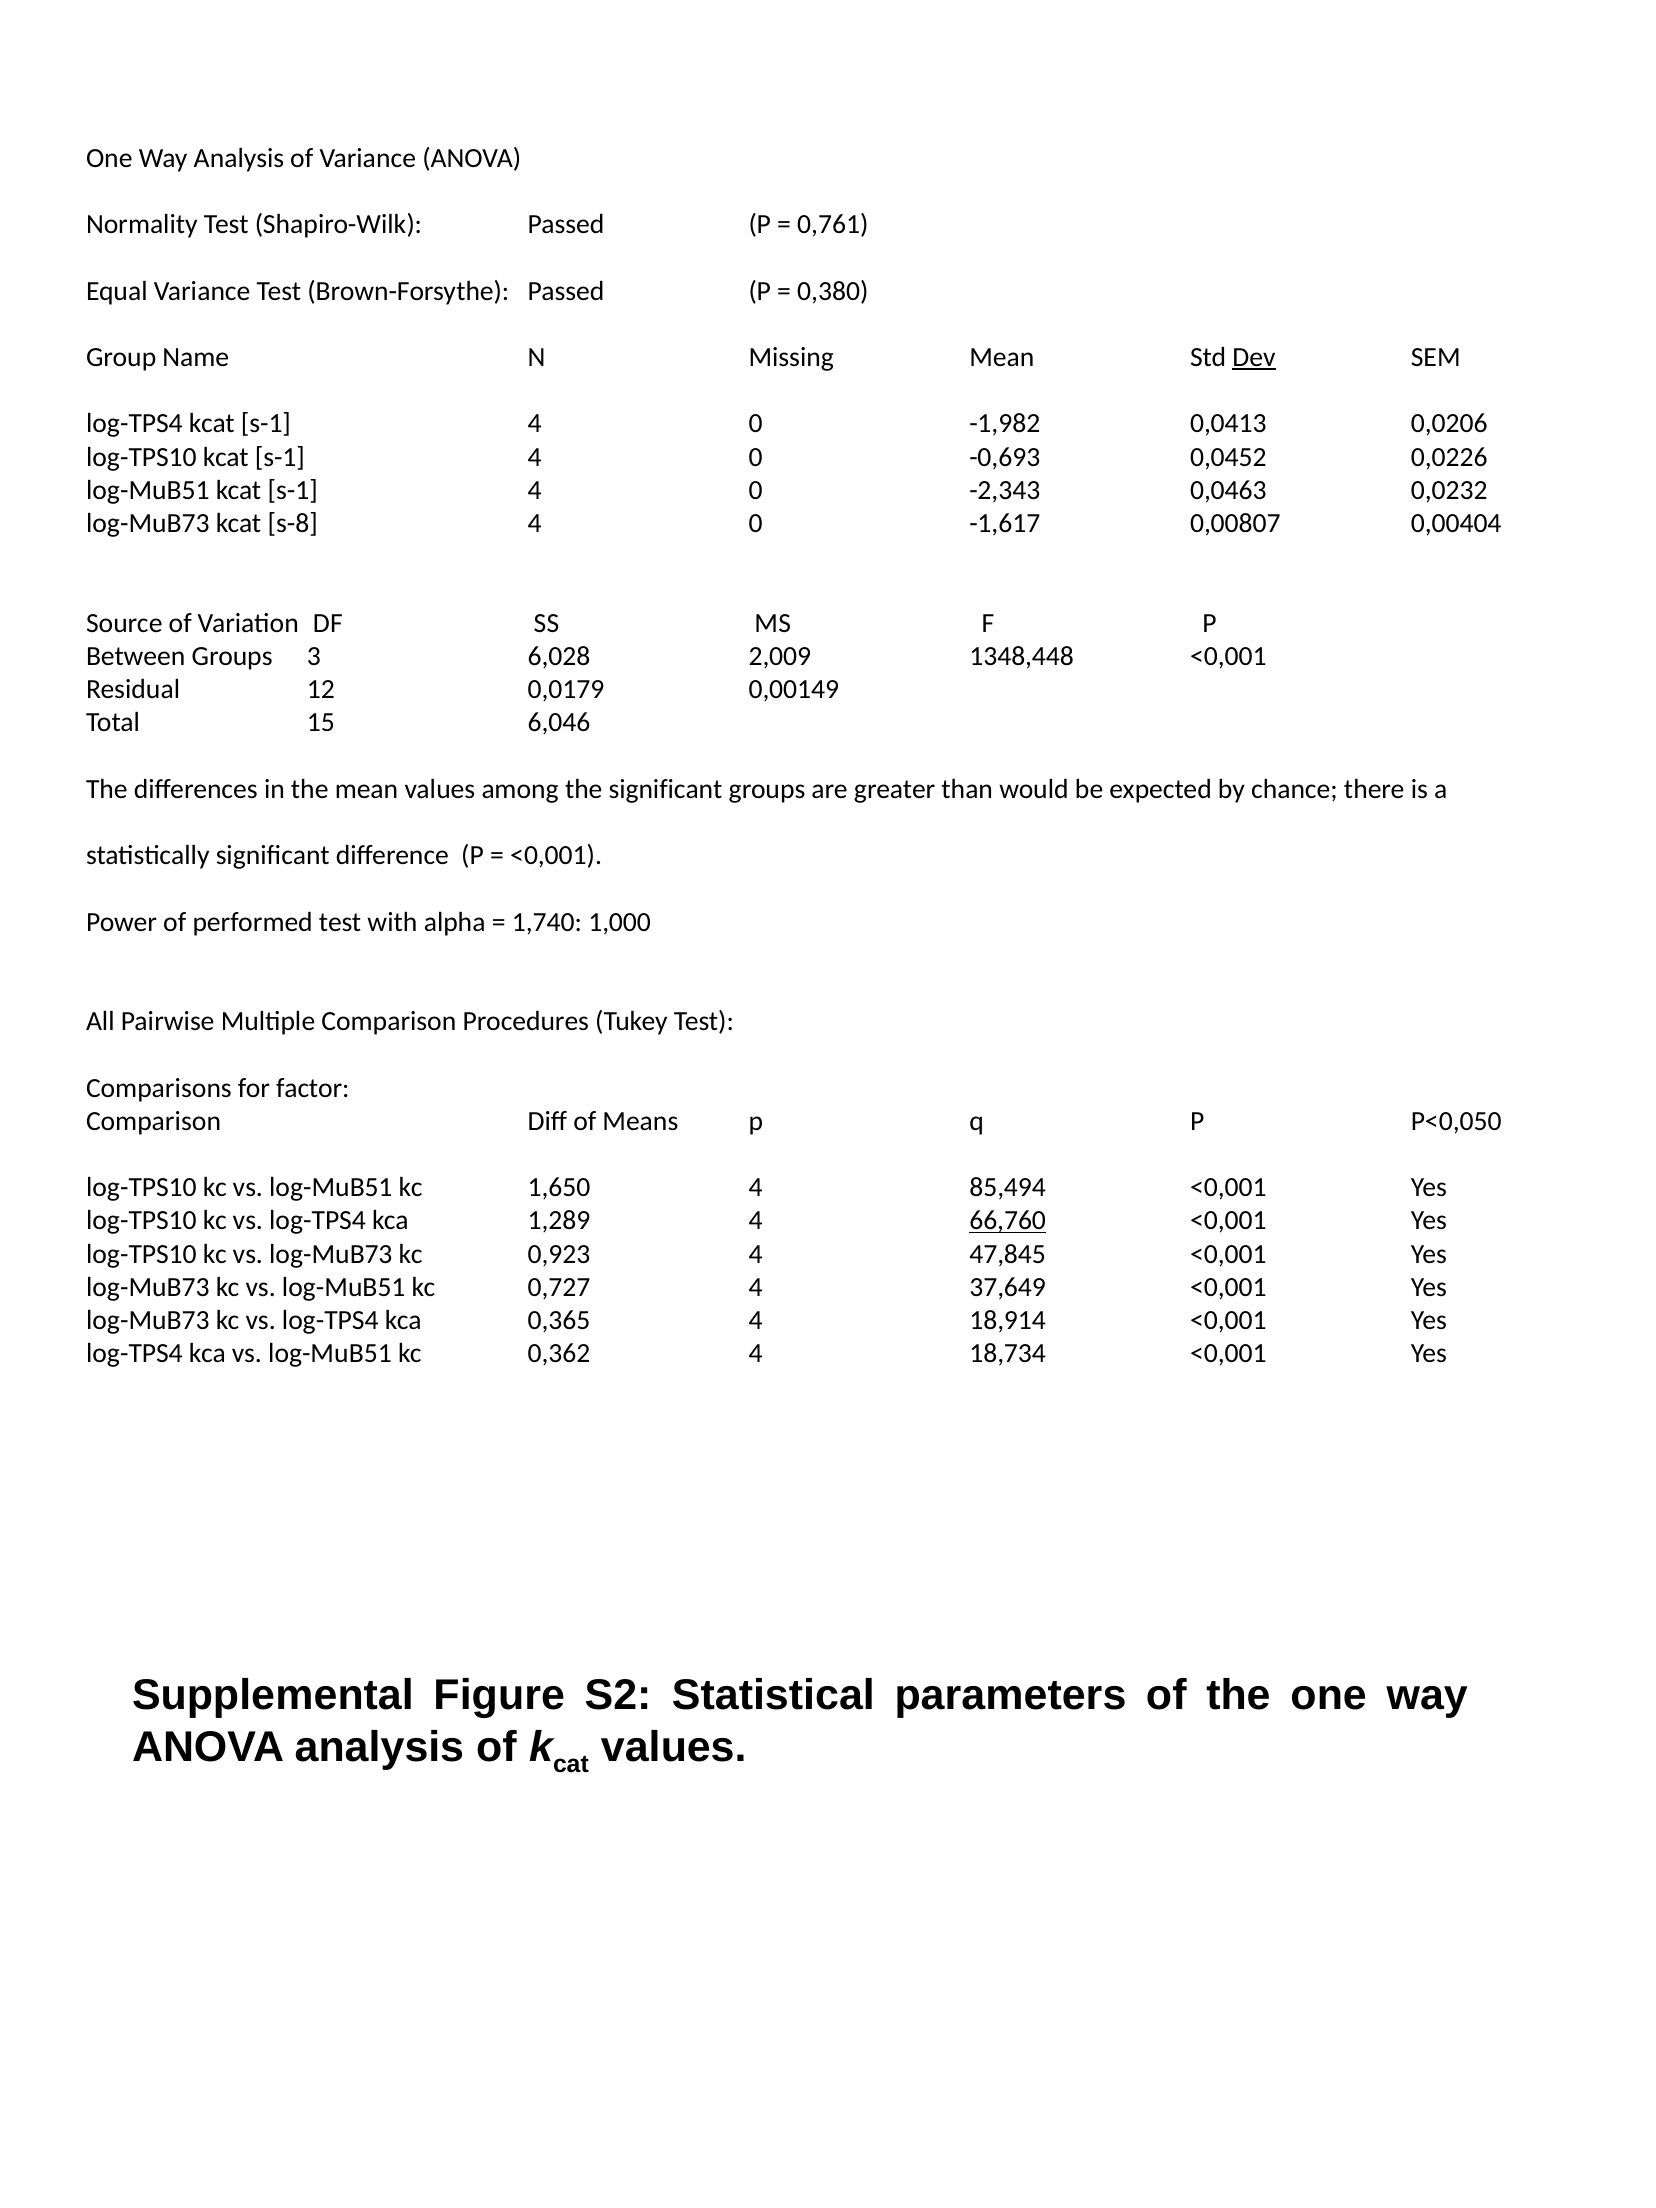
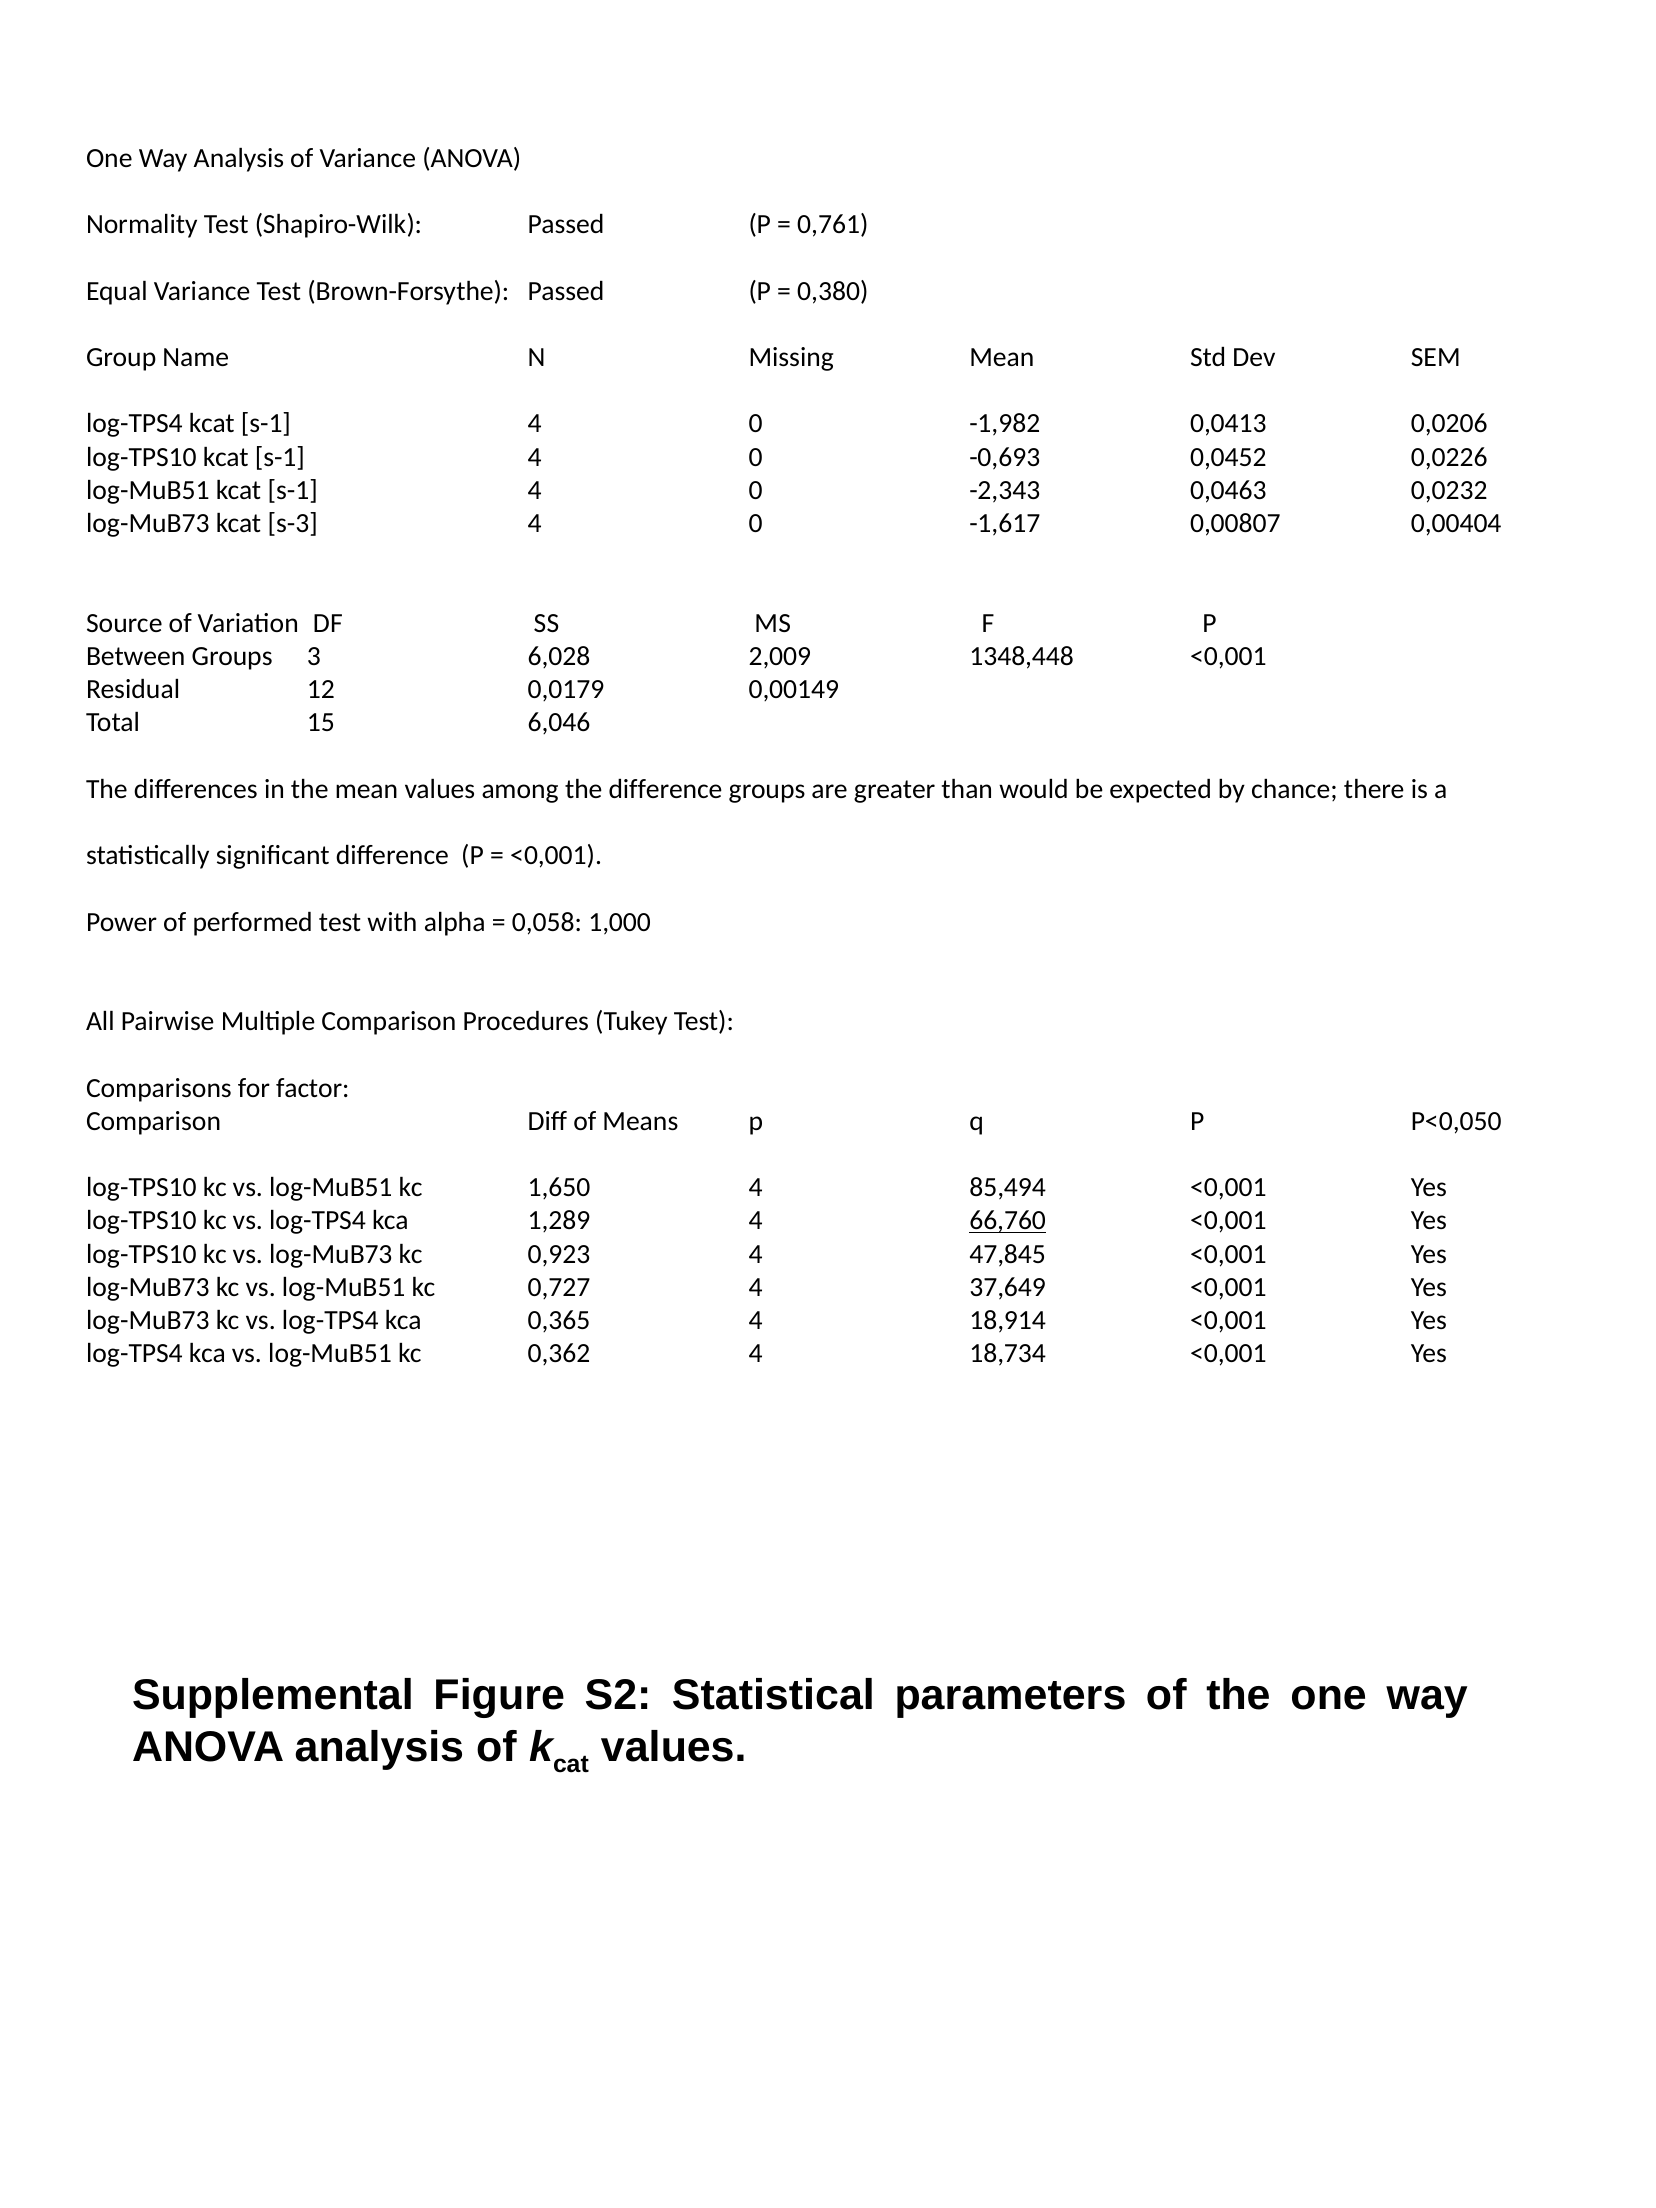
Dev underline: present -> none
s-8: s-8 -> s-3
the significant: significant -> difference
1,740: 1,740 -> 0,058
